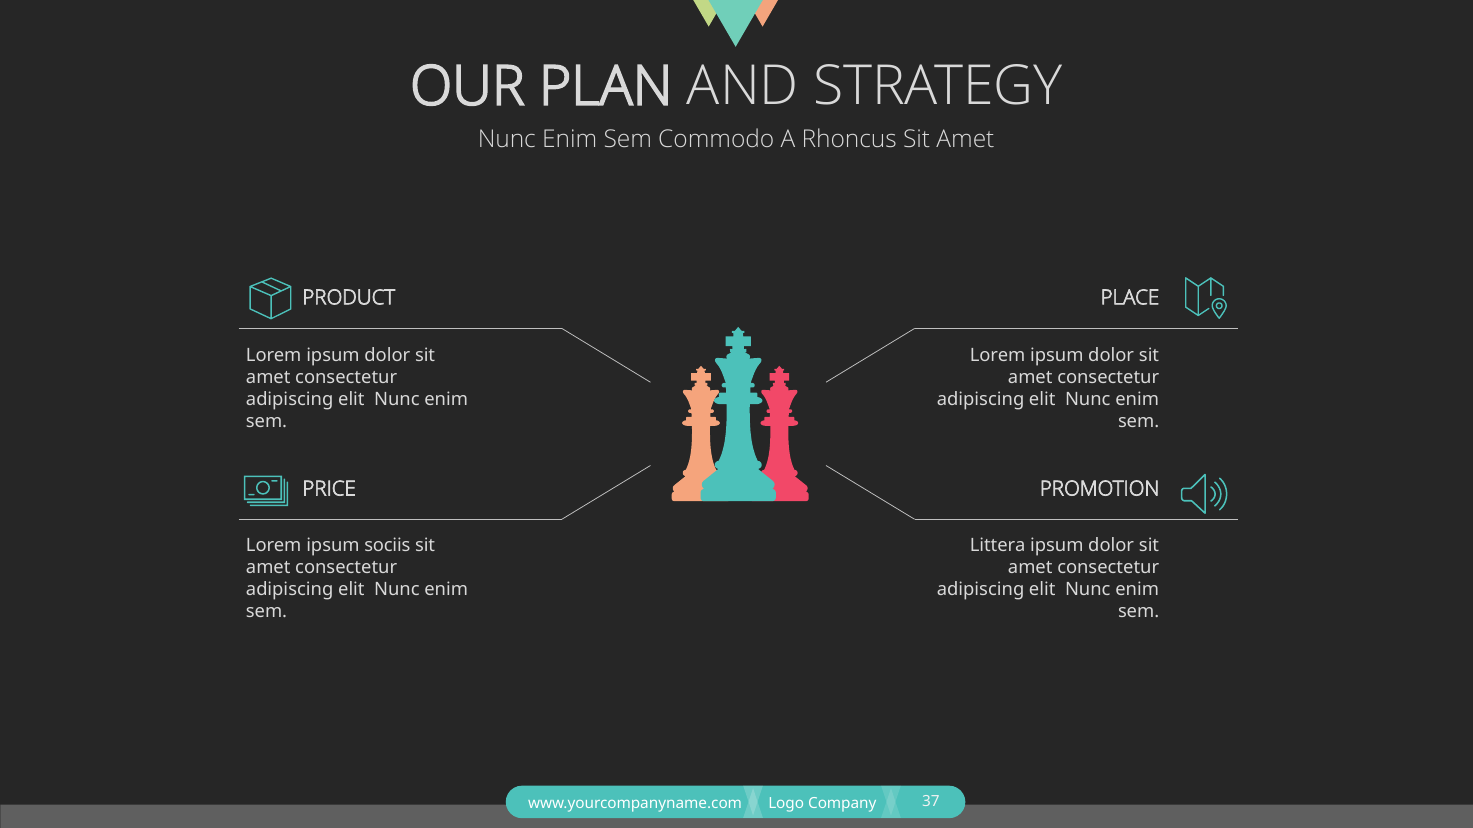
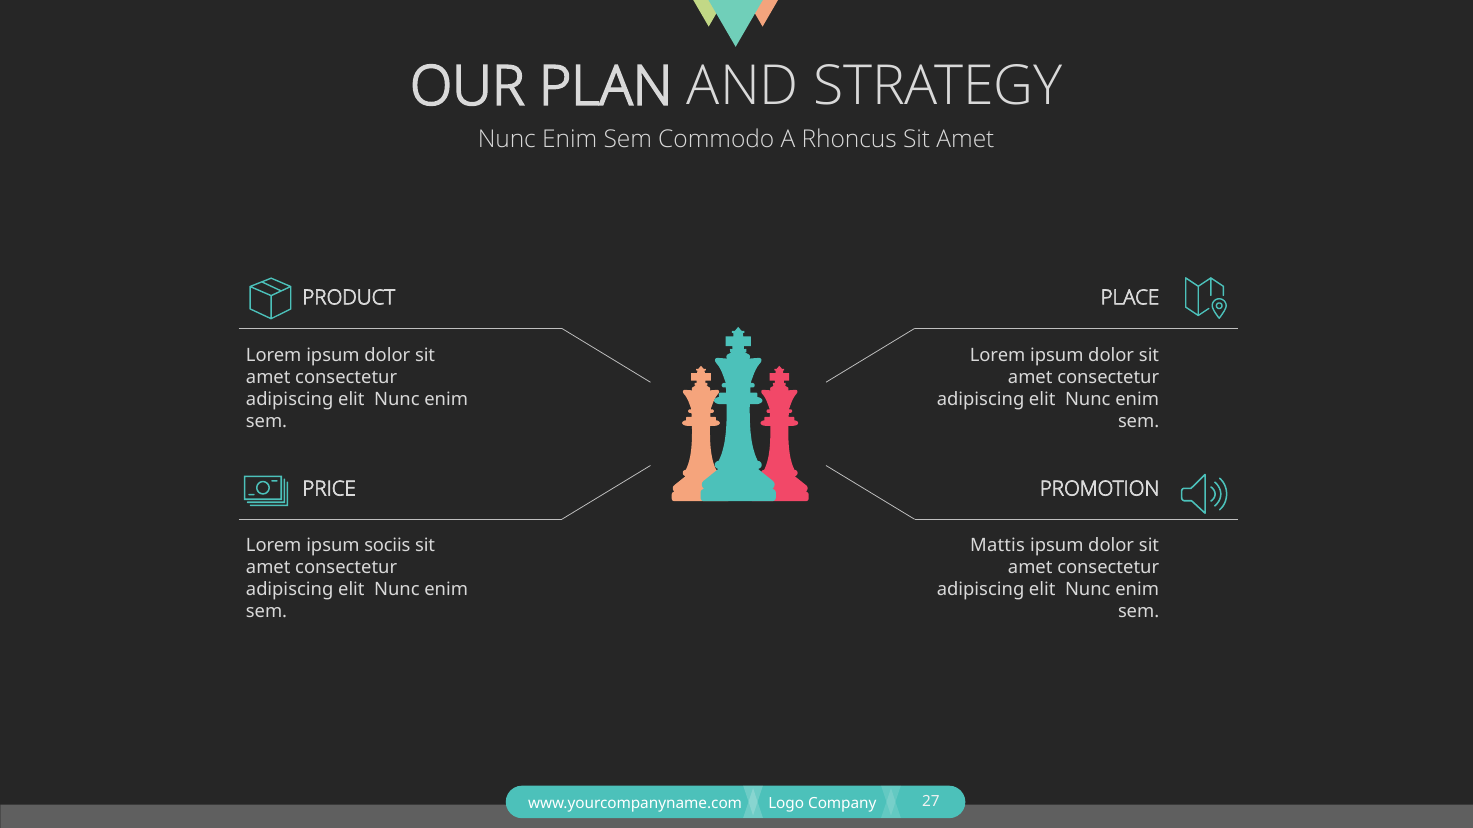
Littera: Littera -> Mattis
37: 37 -> 27
